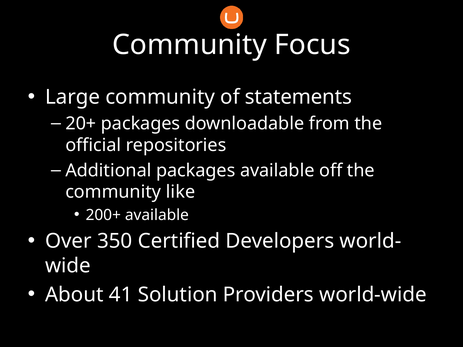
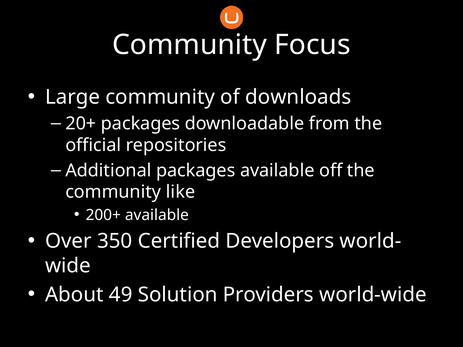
statements: statements -> downloads
41: 41 -> 49
